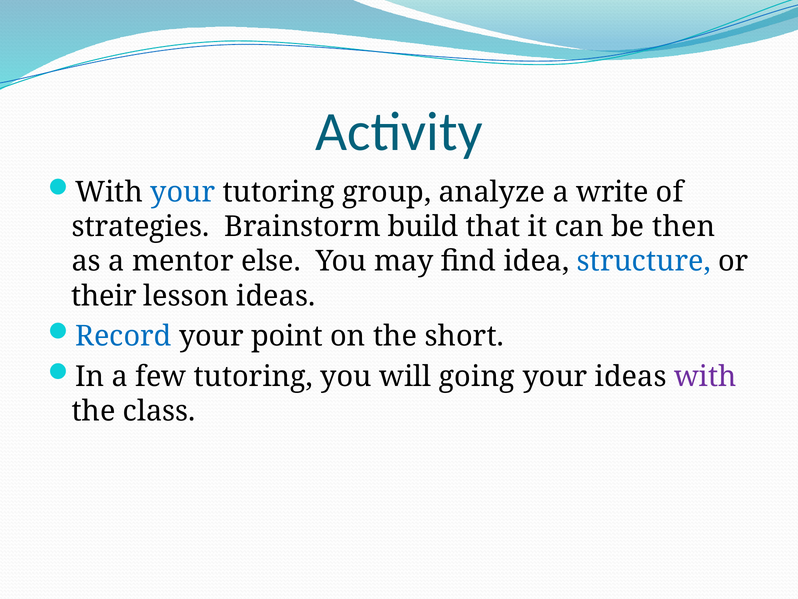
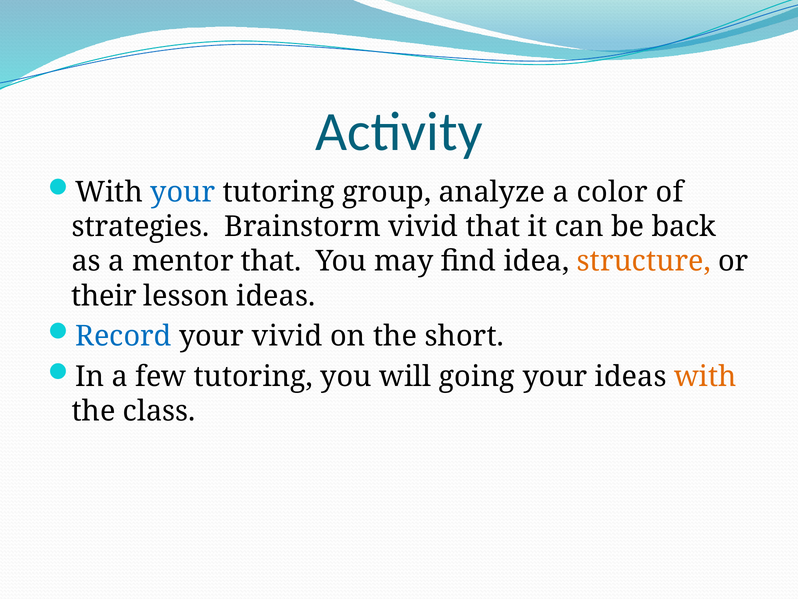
write: write -> color
Brainstorm build: build -> vivid
then: then -> back
mentor else: else -> that
structure colour: blue -> orange
your point: point -> vivid
with at (705, 376) colour: purple -> orange
